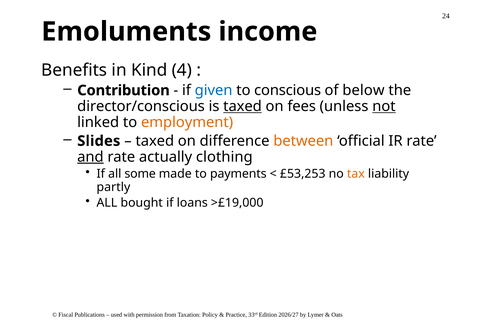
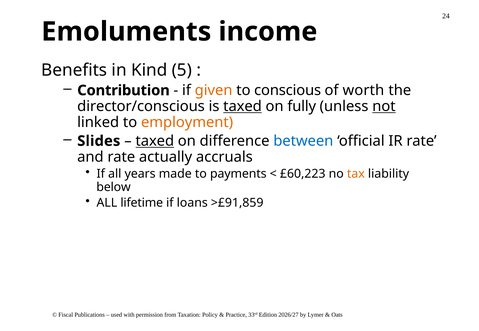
4: 4 -> 5
given colour: blue -> orange
below: below -> worth
fees: fees -> fully
taxed at (155, 141) underline: none -> present
between colour: orange -> blue
and underline: present -> none
clothing: clothing -> accruals
some: some -> years
£53,253: £53,253 -> £60,223
partly: partly -> below
bought: bought -> lifetime
>£19,000: >£19,000 -> >£91,859
